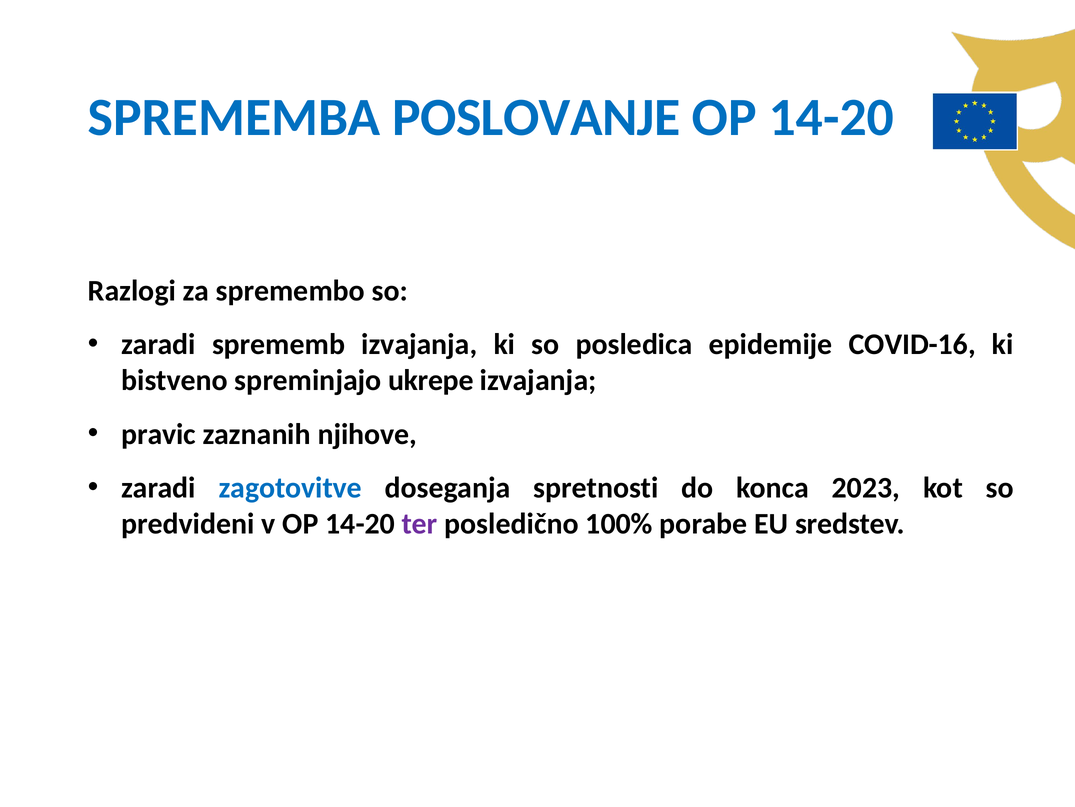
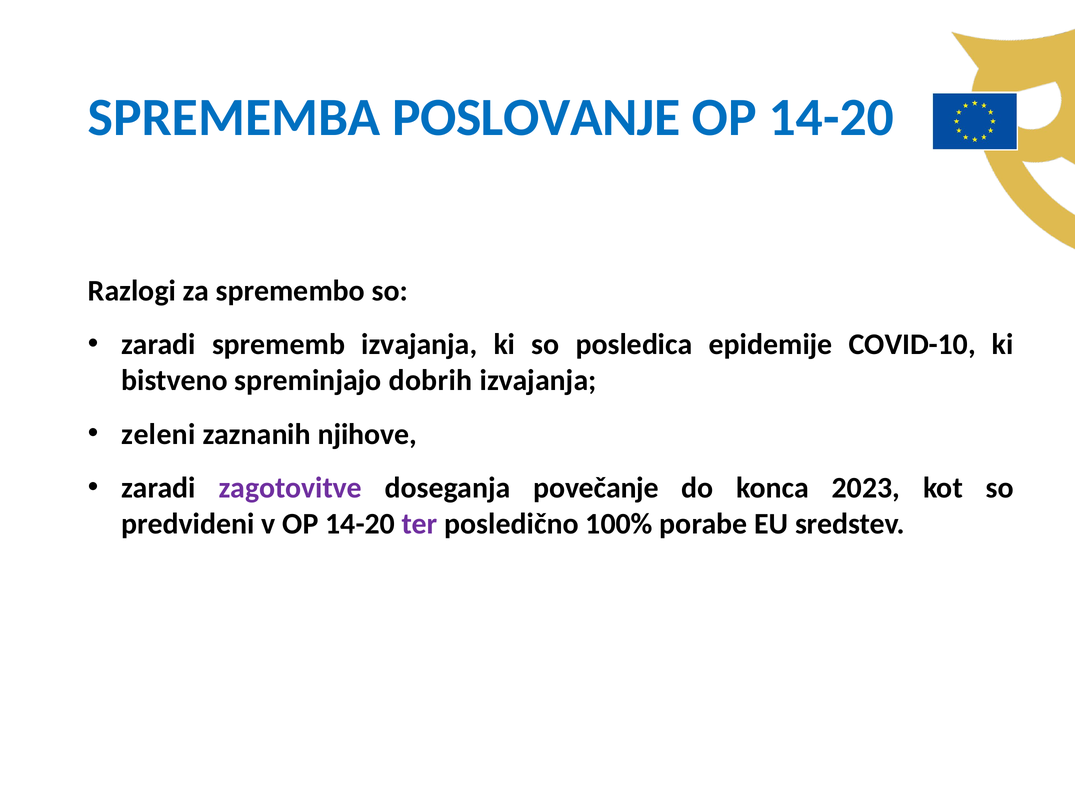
COVID-16: COVID-16 -> COVID-10
ukrepe: ukrepe -> dobrih
pravic: pravic -> zeleni
zagotovitve colour: blue -> purple
spretnosti: spretnosti -> povečanje
